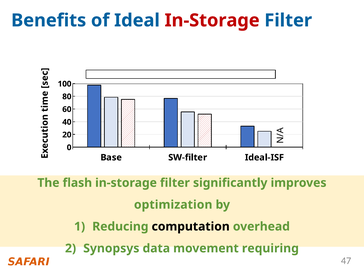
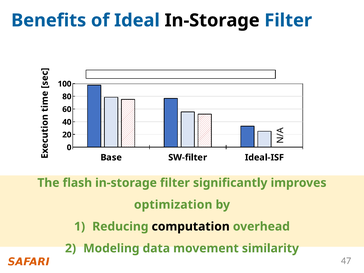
In-Storage at (212, 20) colour: red -> black
Synopsys: Synopsys -> Modeling
requiring: requiring -> similarity
